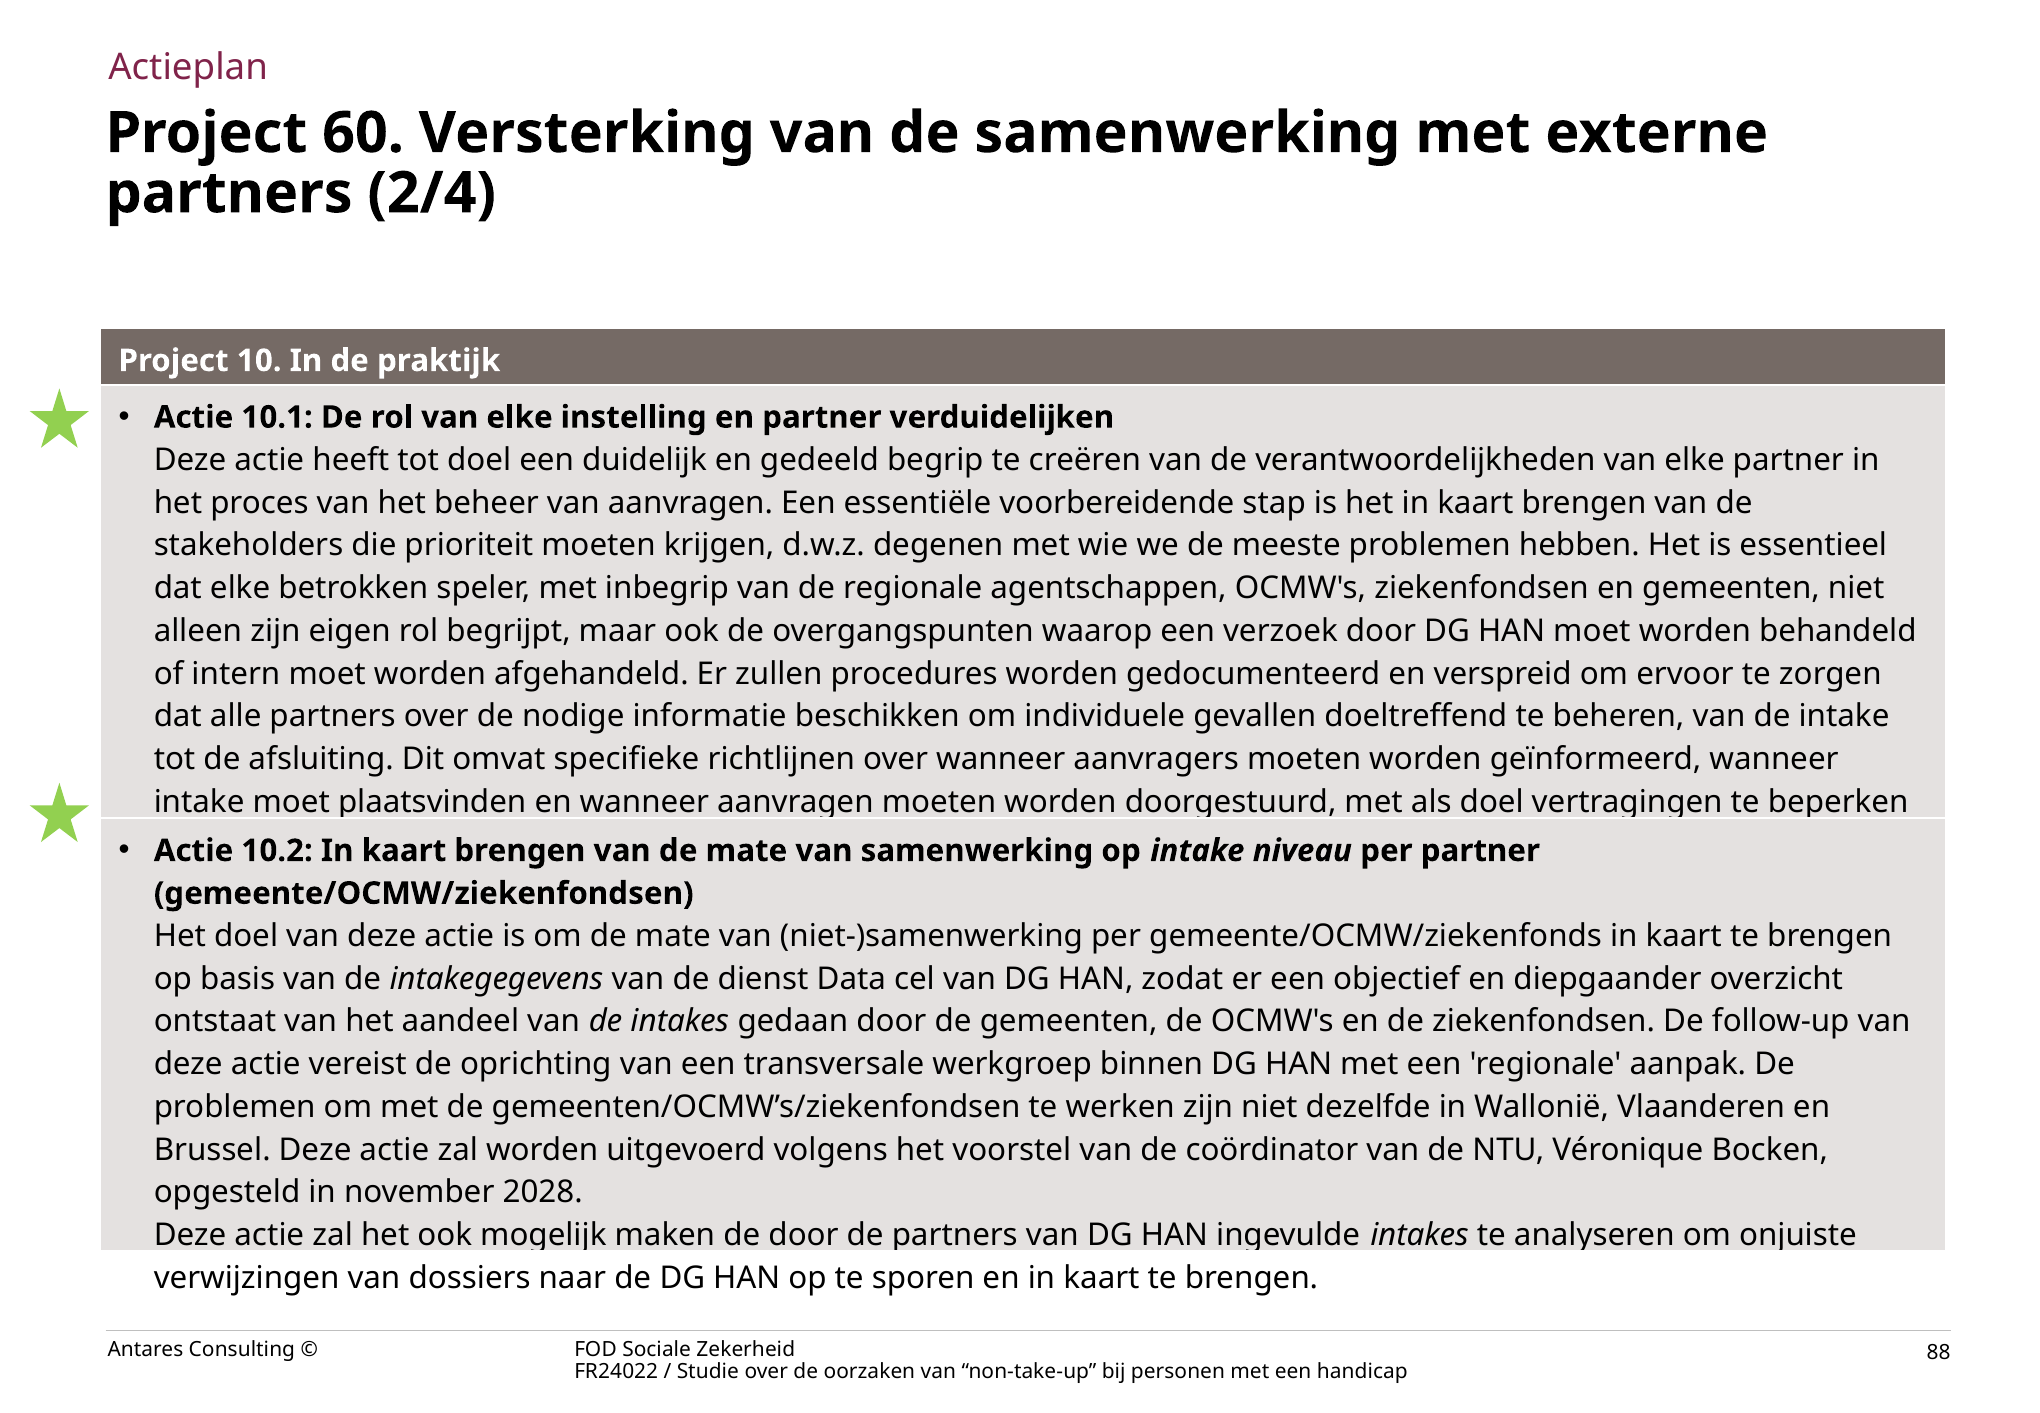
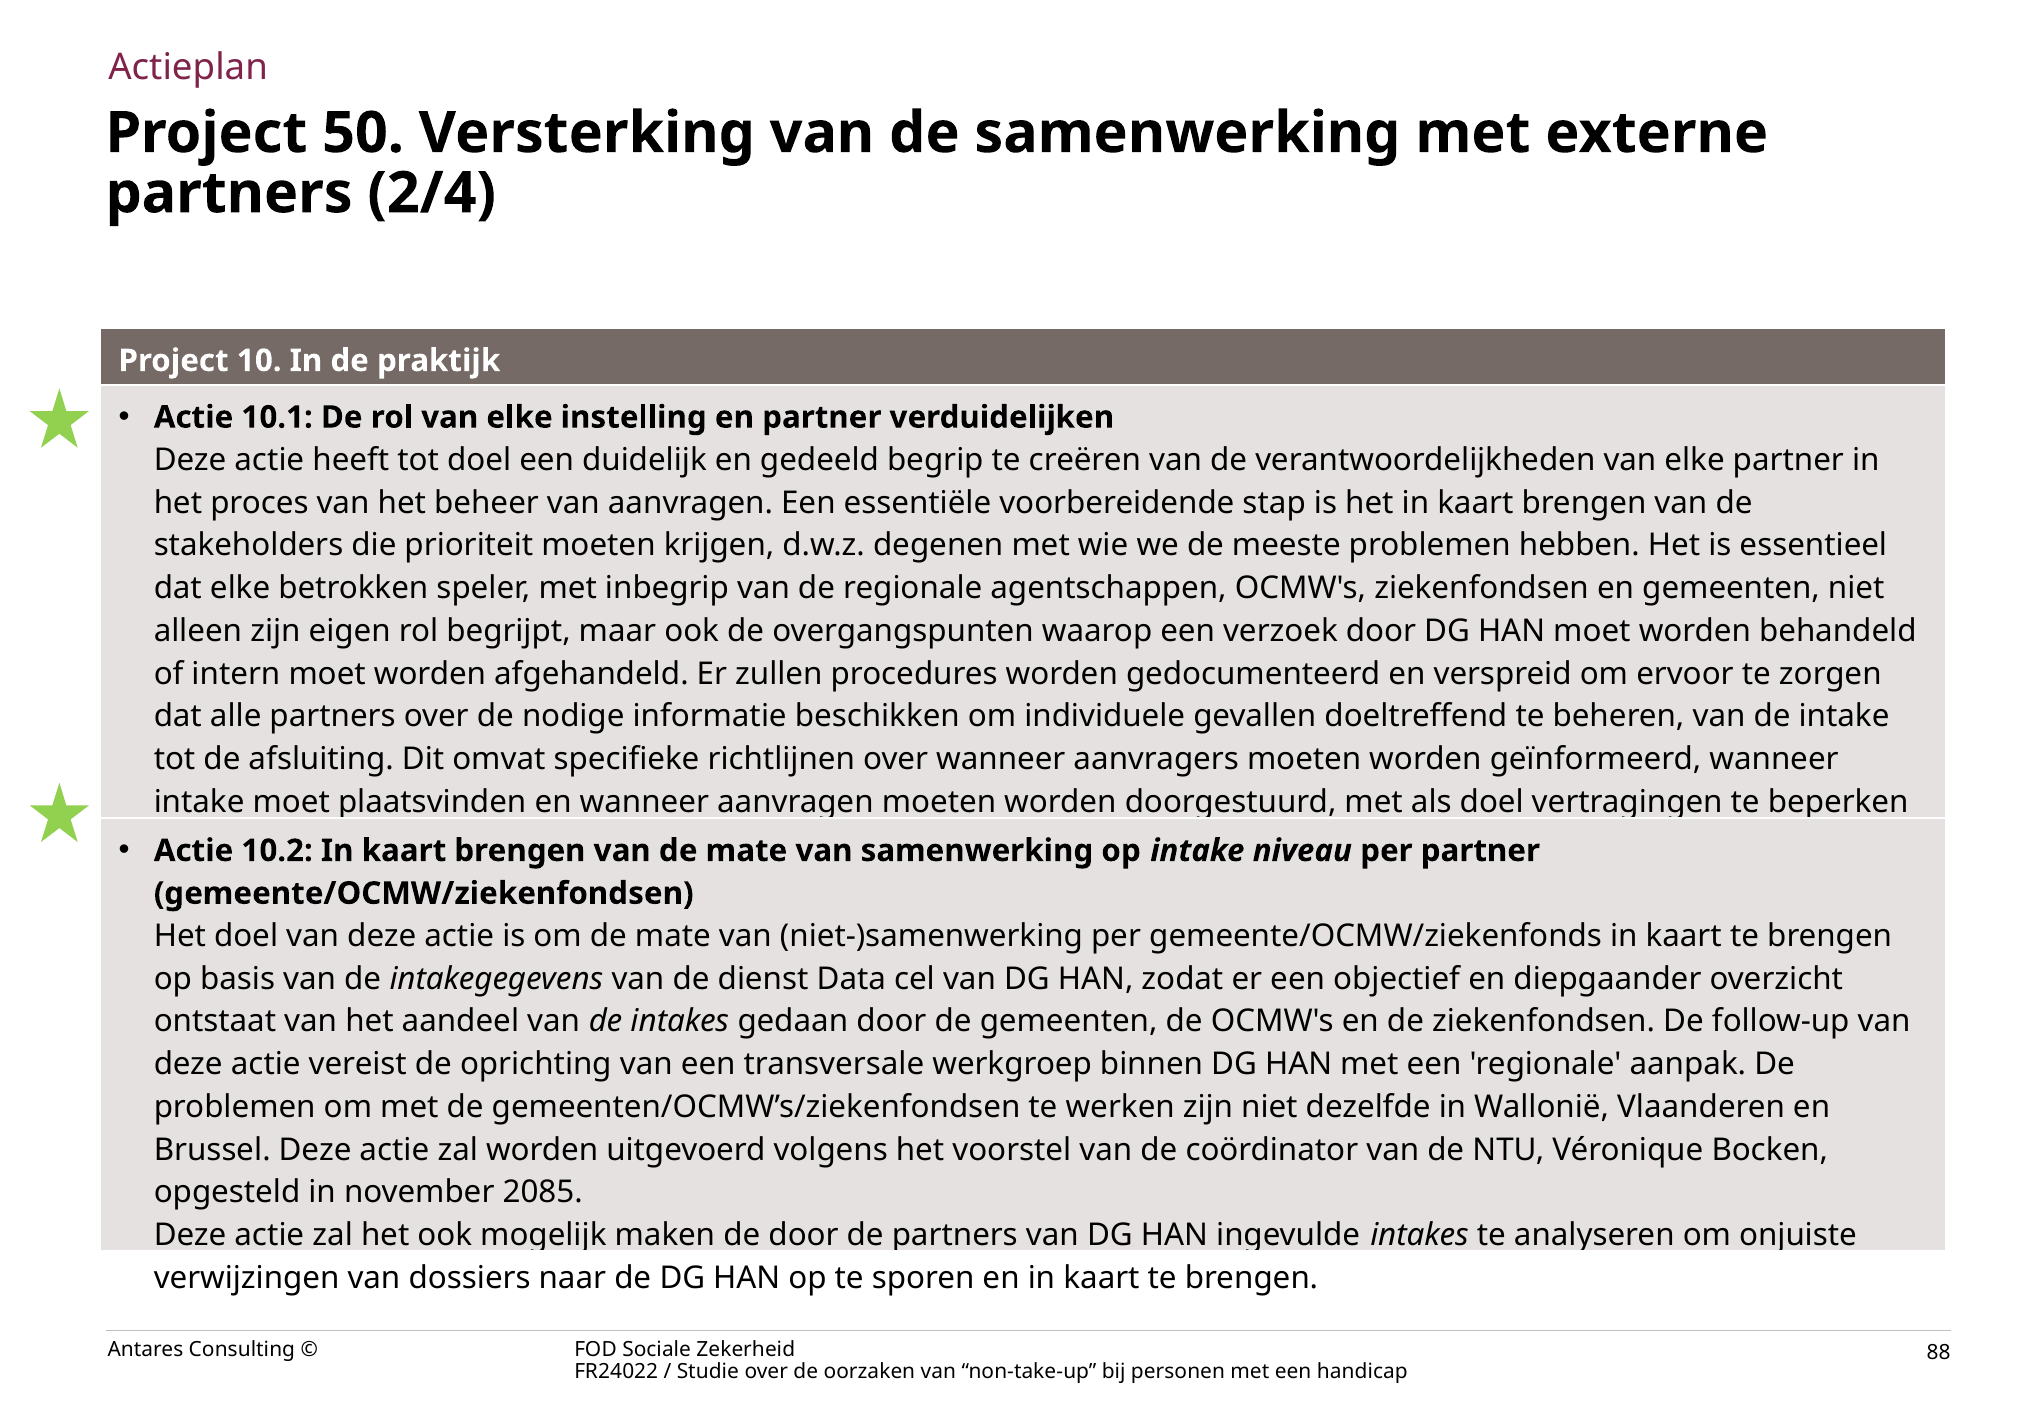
60: 60 -> 50
2028: 2028 -> 2085
